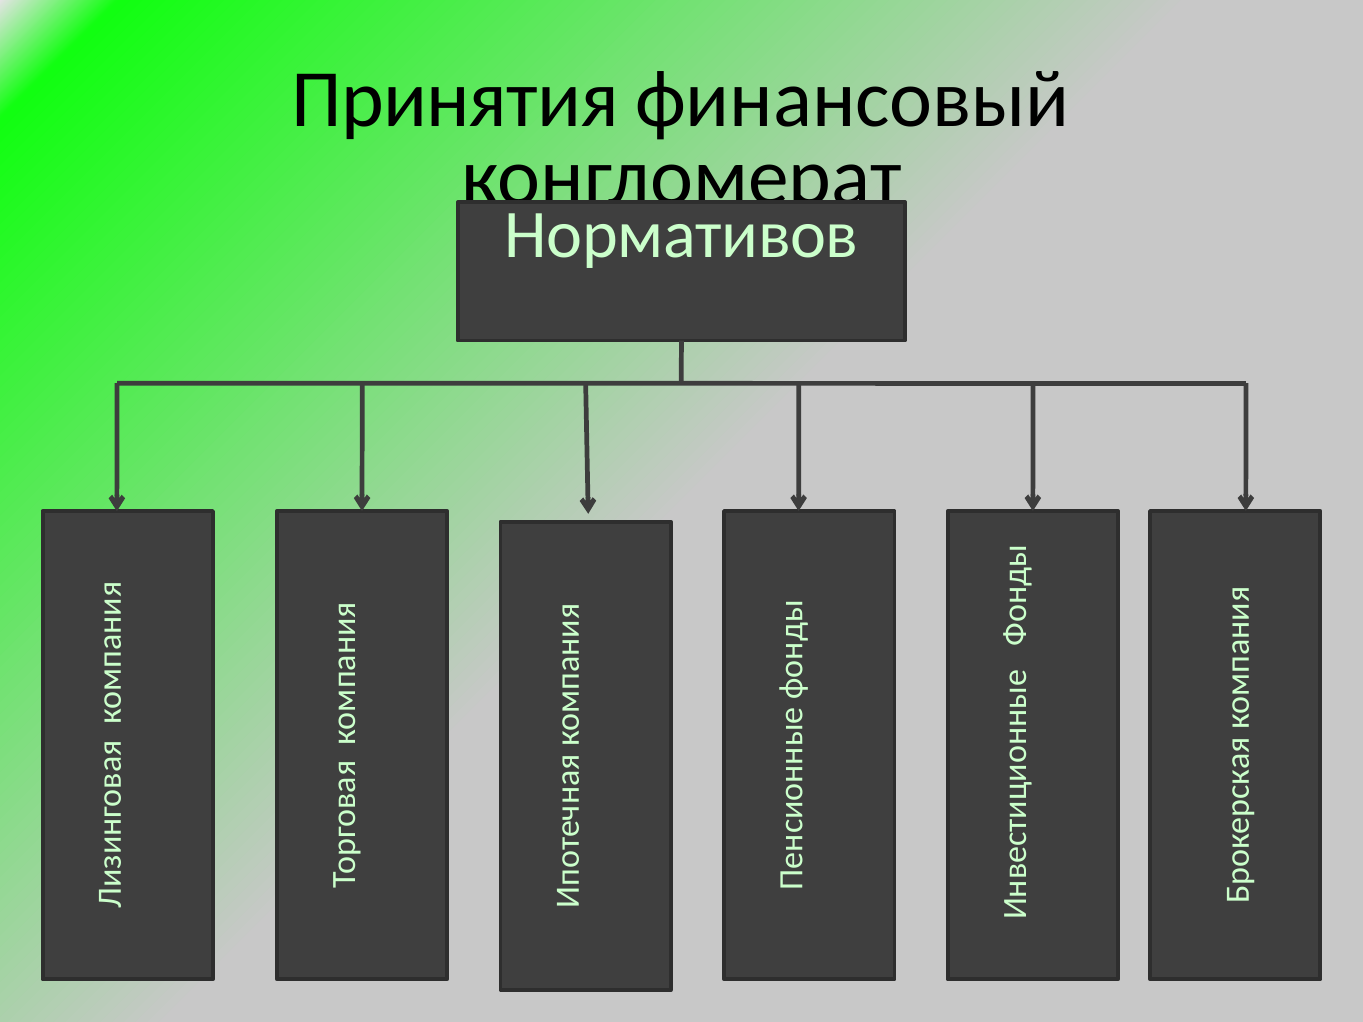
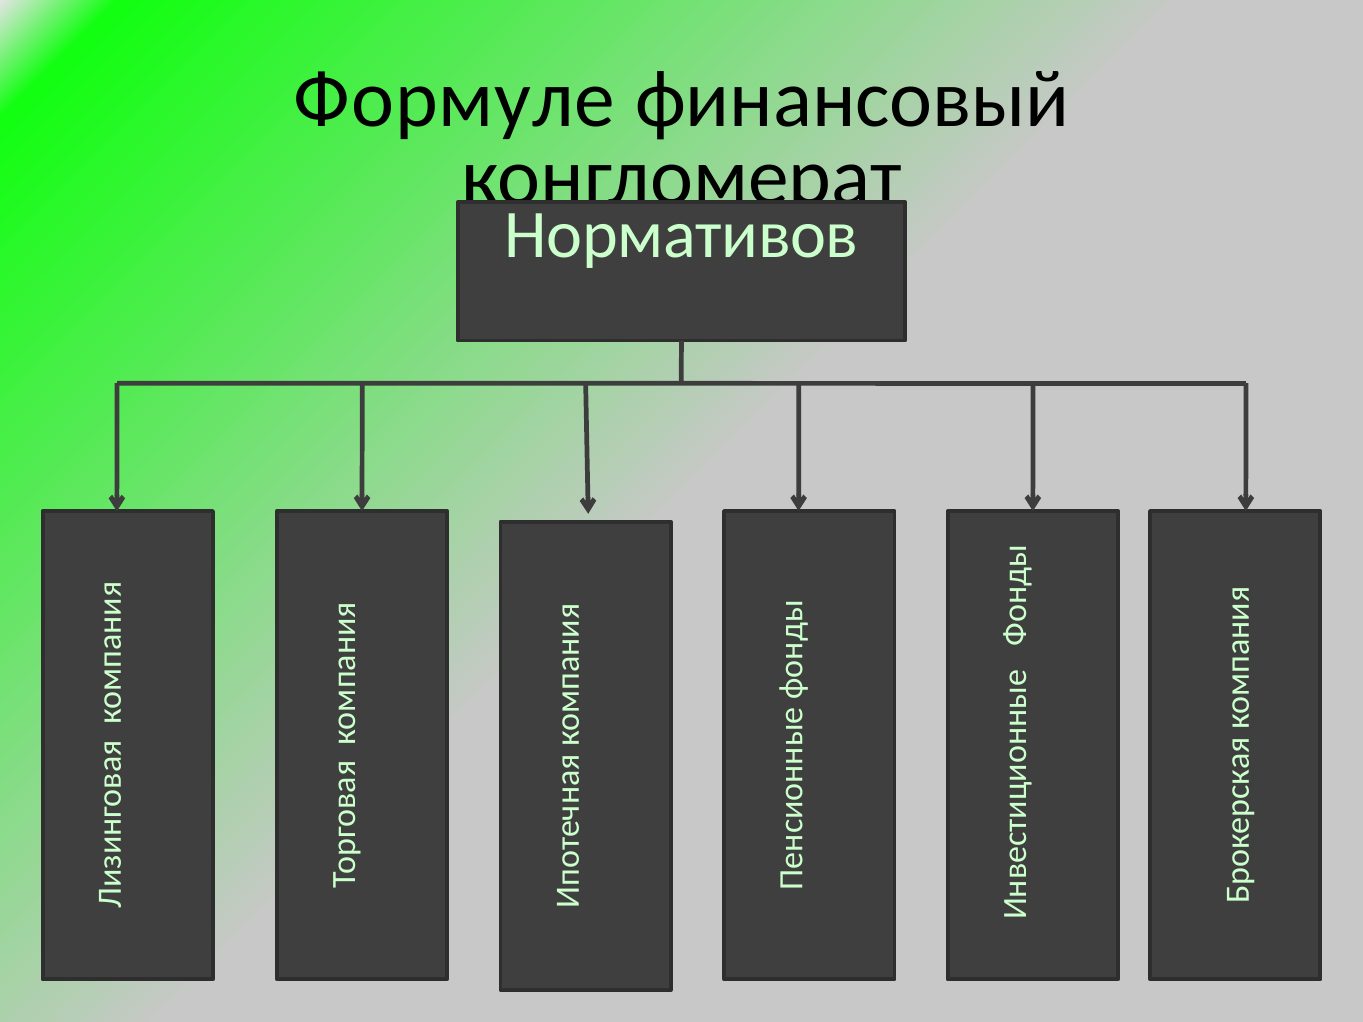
Принятия: Принятия -> Формуле
